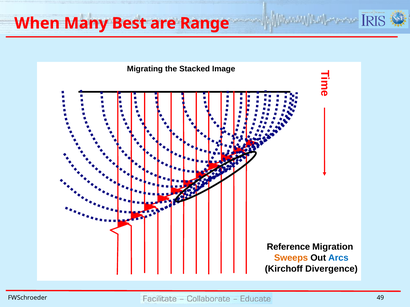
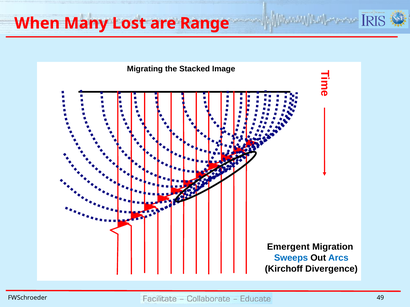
Best: Best -> Lost
Reference: Reference -> Emergent
Sweeps colour: orange -> blue
